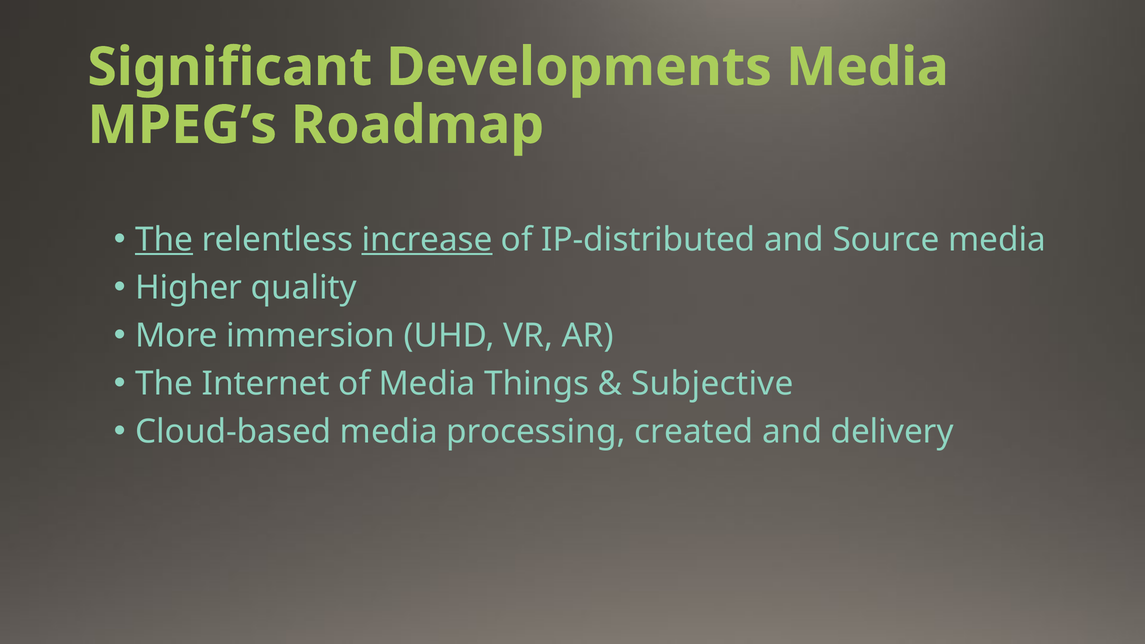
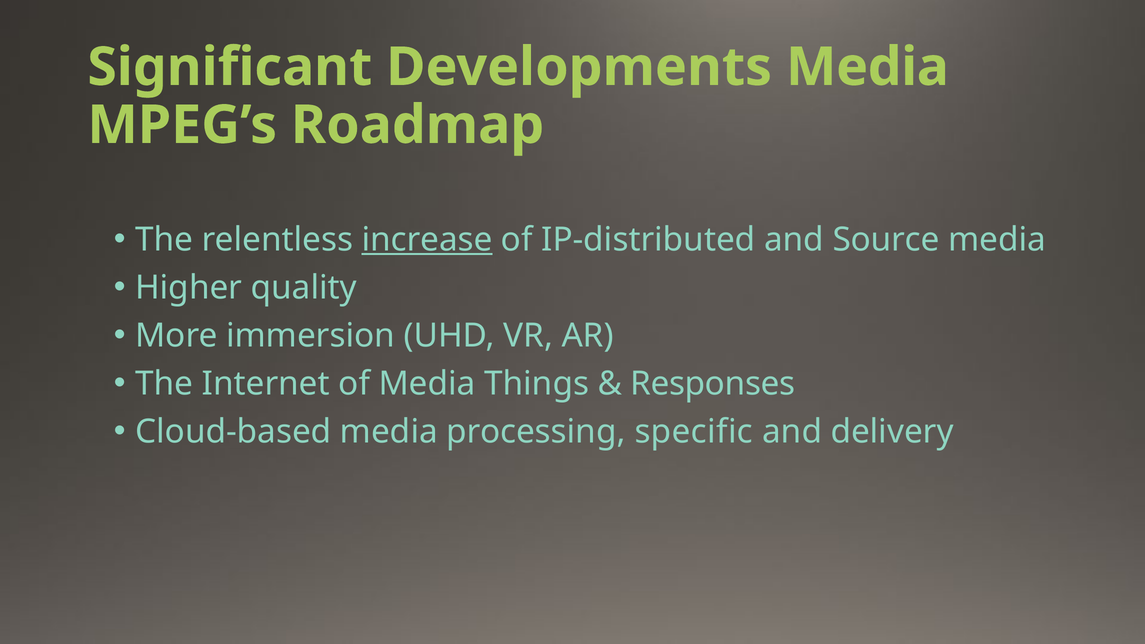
The at (164, 240) underline: present -> none
Subjective: Subjective -> Responses
created: created -> specific
